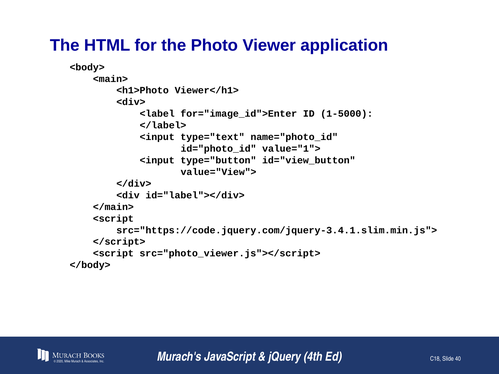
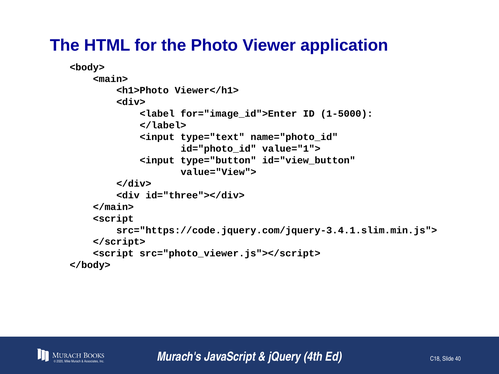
id="label"></div>: id="label"></div> -> id="three"></div>
